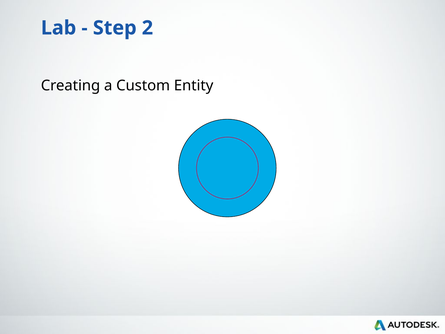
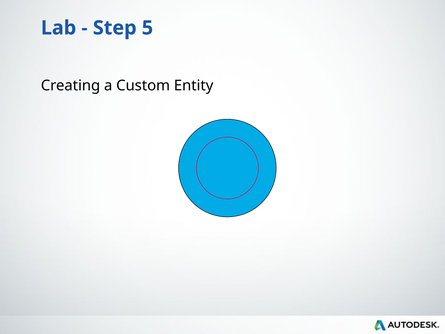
2: 2 -> 5
